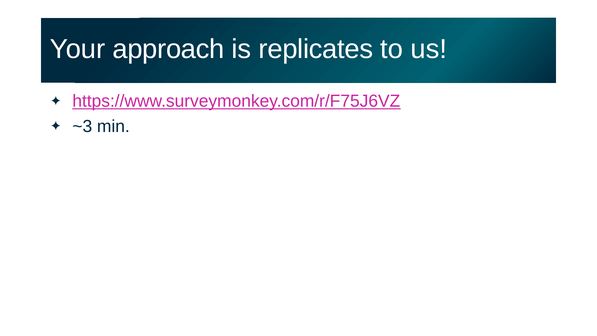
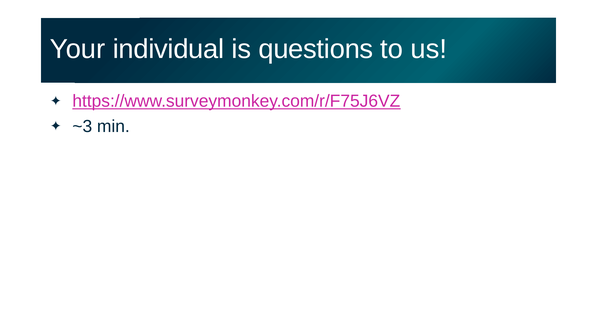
approach: approach -> individual
replicates: replicates -> questions
